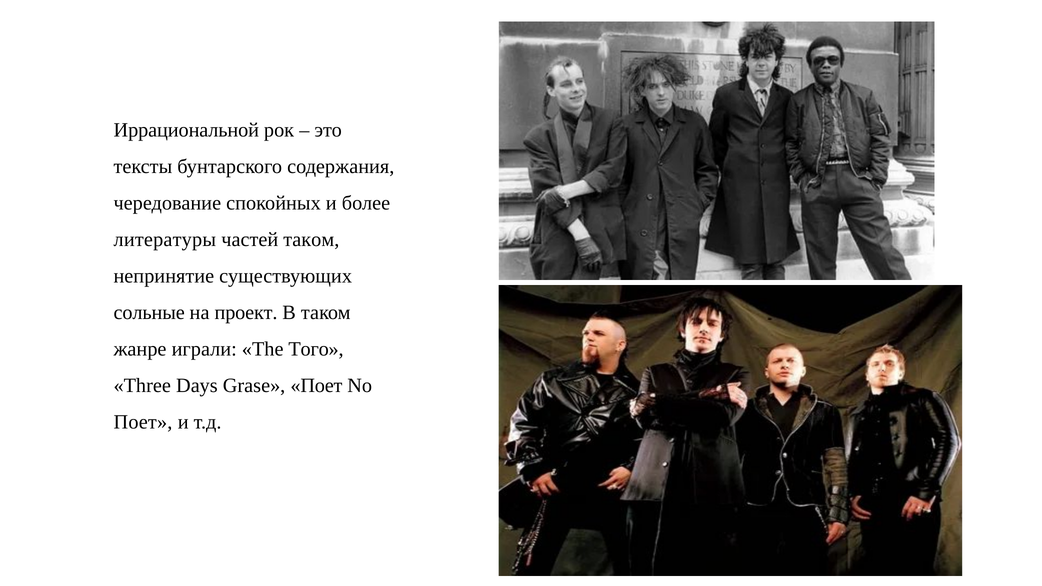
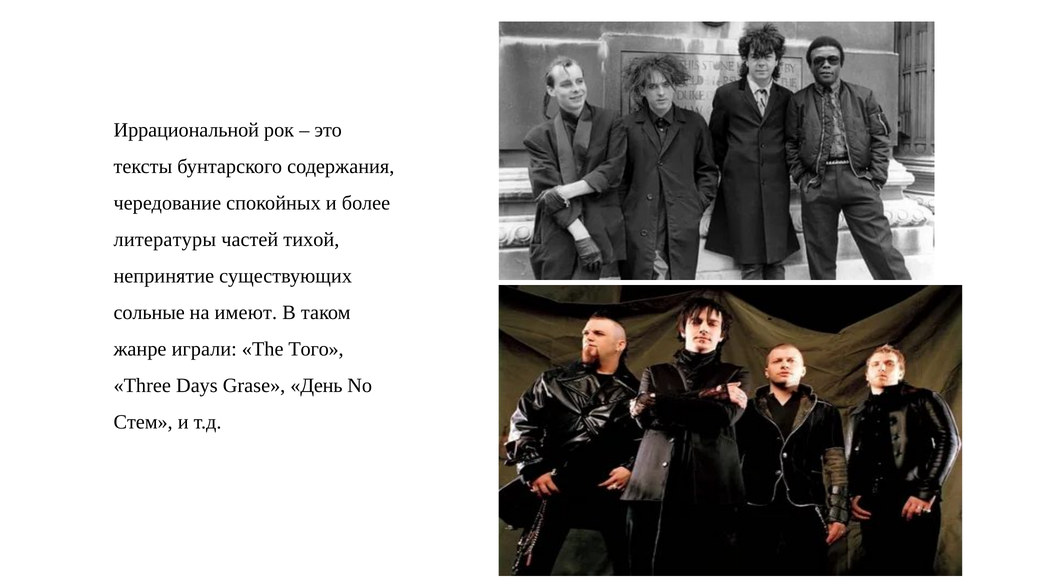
частей таком: таком -> тихой
проект: проект -> имеют
Grase Поет: Поет -> День
Поет at (143, 422): Поет -> Стем
